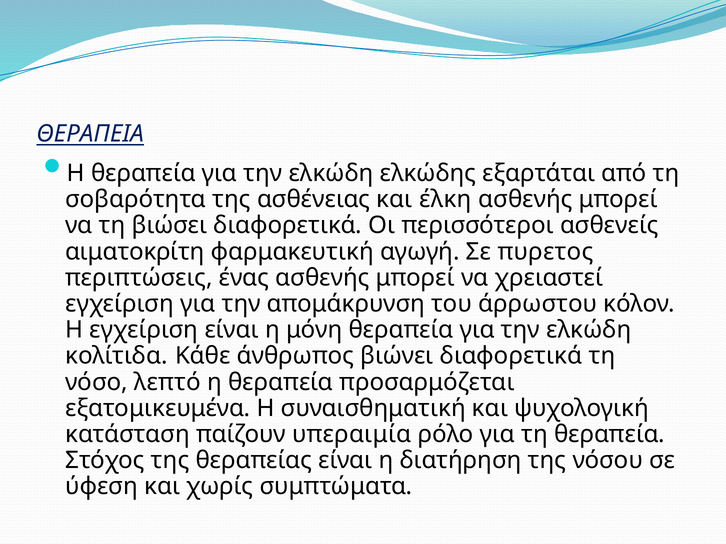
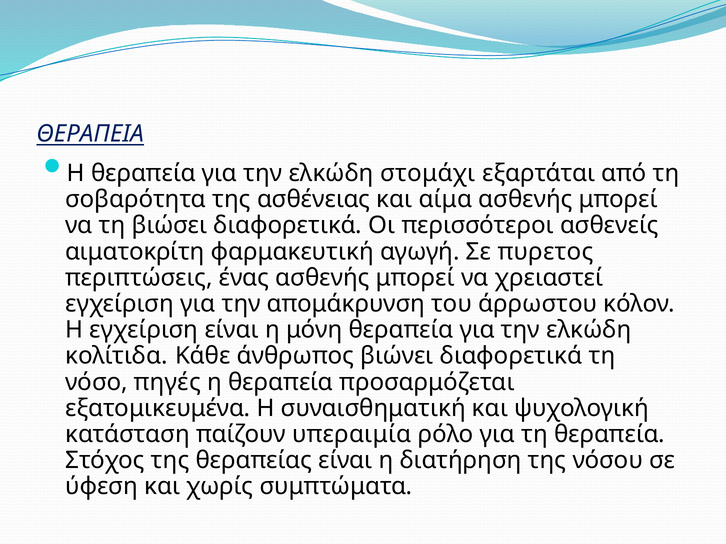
ελκώδης: ελκώδης -> στομάχι
έλκη: έλκη -> αίμα
λεπτό: λεπτό -> πηγές
